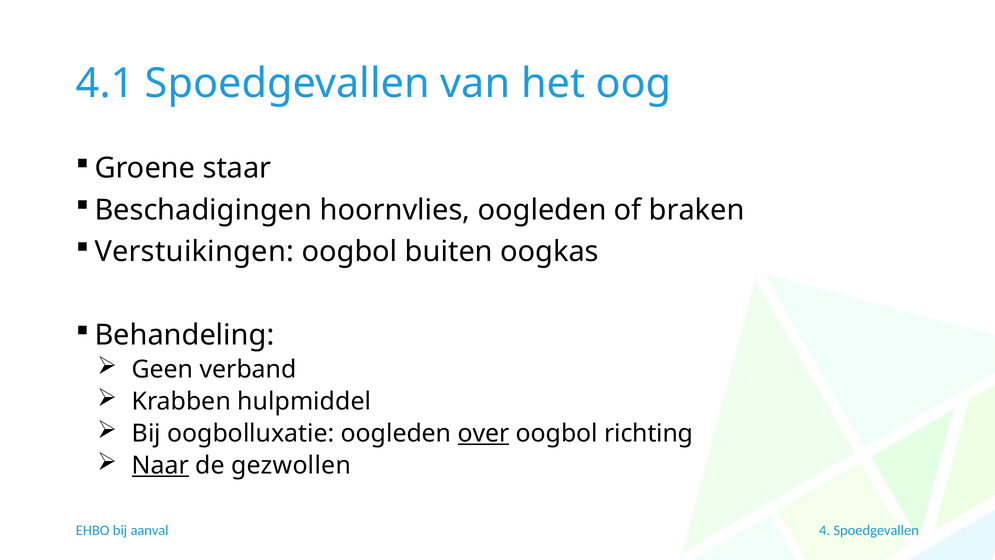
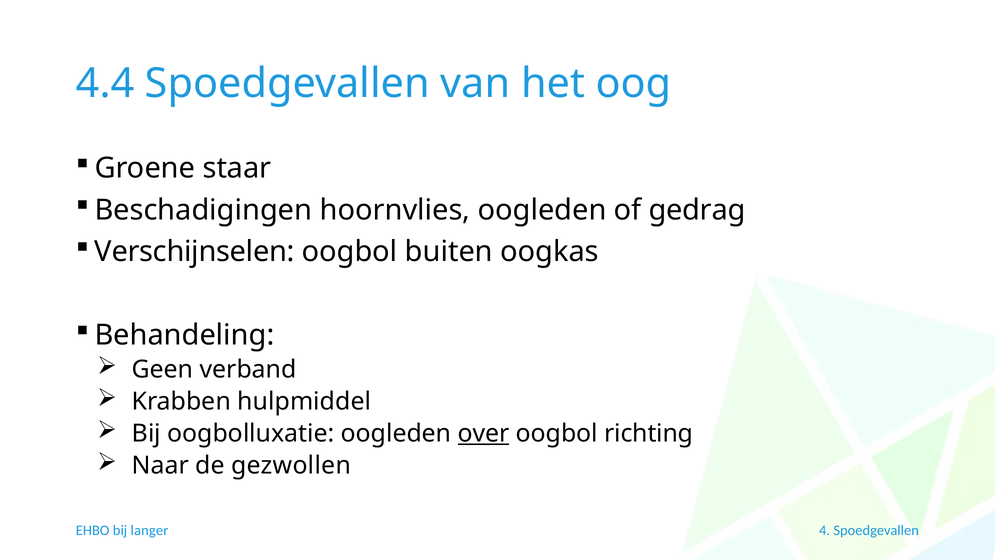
4.1: 4.1 -> 4.4
braken: braken -> gedrag
Verstuikingen: Verstuikingen -> Verschijnselen
Naar underline: present -> none
aanval: aanval -> langer
